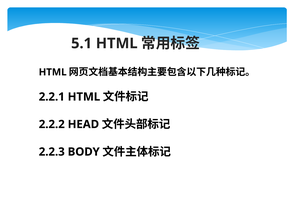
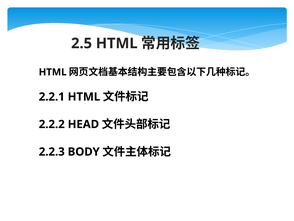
5.1: 5.1 -> 2.5
